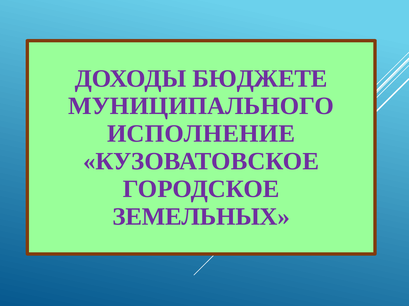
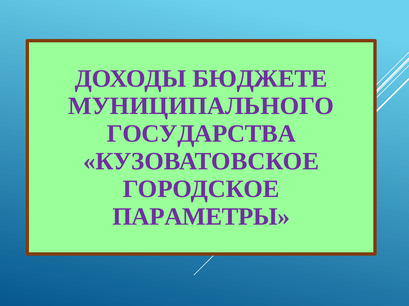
ИСПОЛНЕНИЕ: ИСПОЛНЕНИЕ -> ГОСУДАРСТВА
ЗЕМЕЛЬНЫХ: ЗЕМЕЛЬНЫХ -> ПАРАМЕТРЫ
